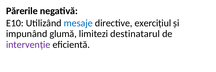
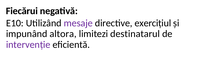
Părerile: Părerile -> Fiecărui
mesaje colour: blue -> purple
glumă: glumă -> altora
